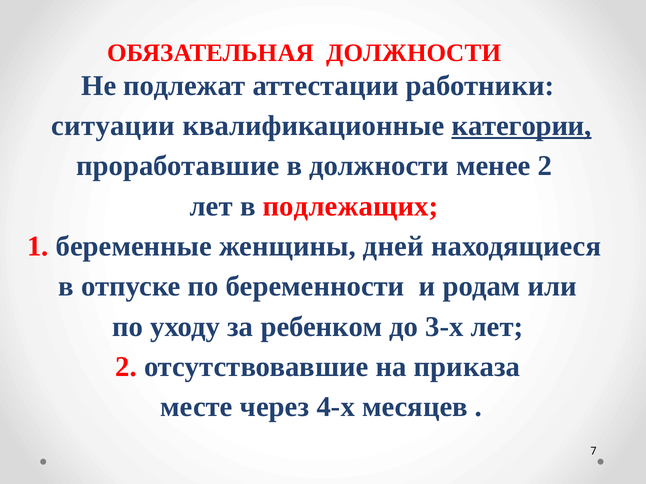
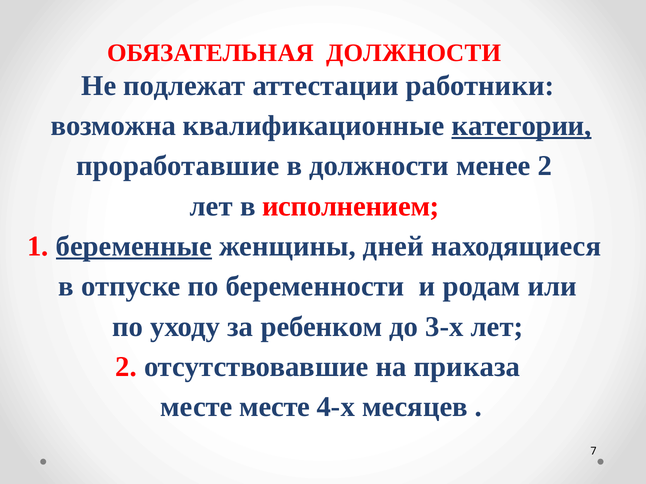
ситуации: ситуации -> возможна
подлежащих: подлежащих -> исполнением
беременные underline: none -> present
месте через: через -> месте
